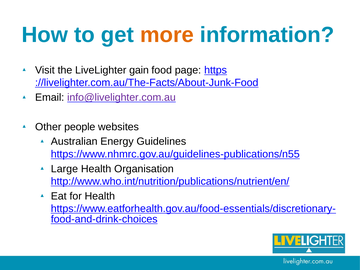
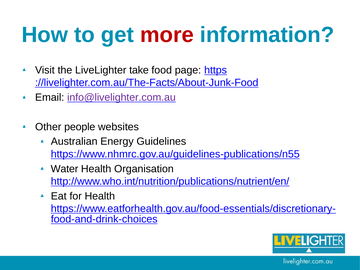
more colour: orange -> red
gain: gain -> take
Large: Large -> Water
